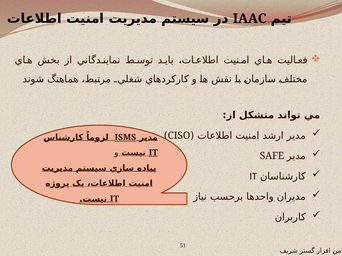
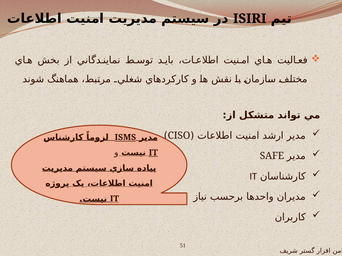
IAAC: IAAC -> ISIRI
